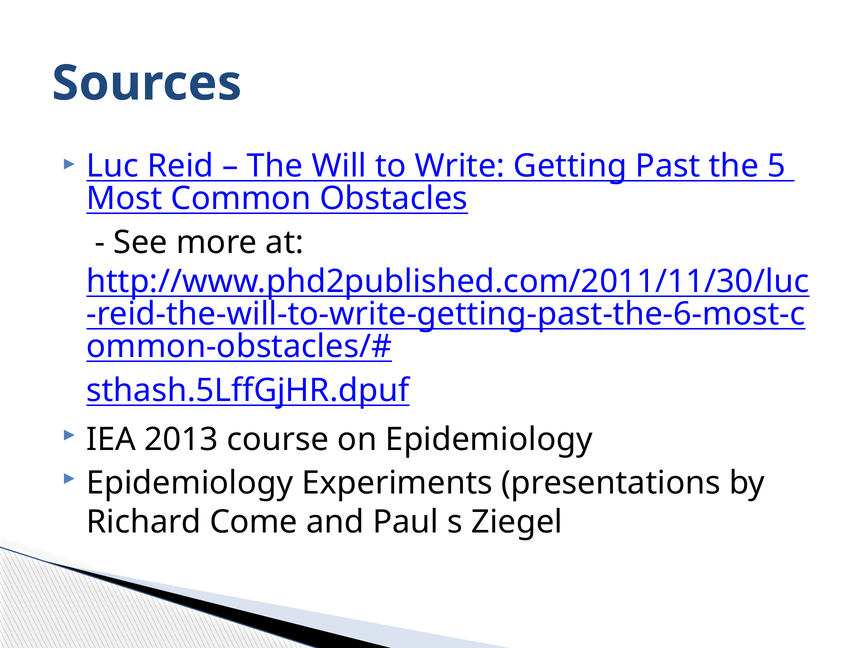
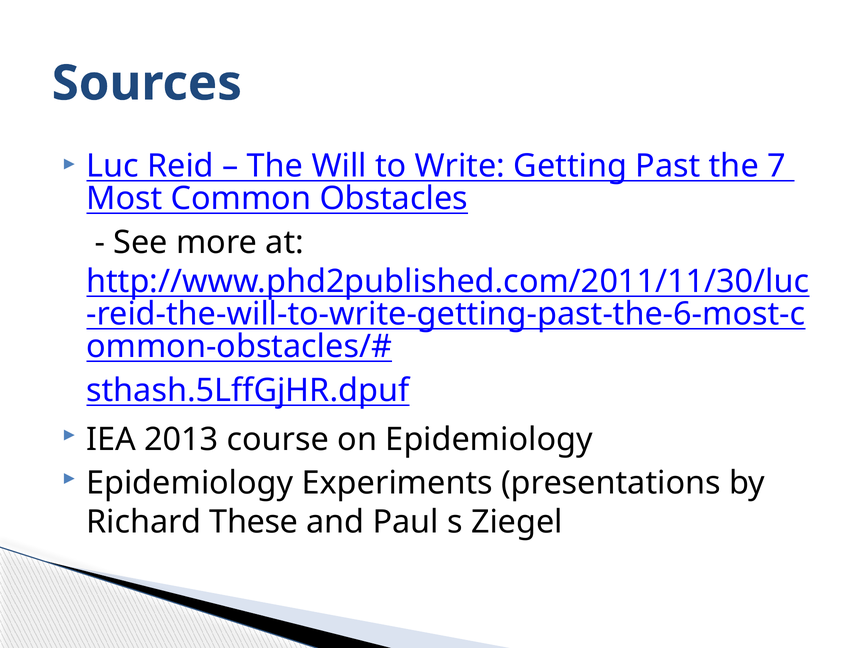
5: 5 -> 7
Come: Come -> These
